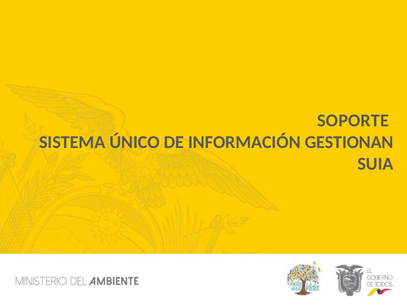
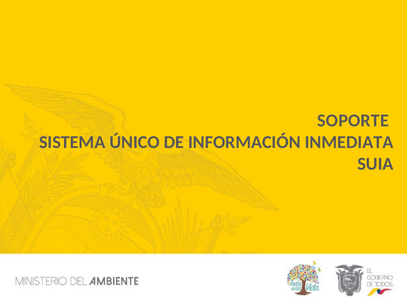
GESTIONAN: GESTIONAN -> INMEDIATA
